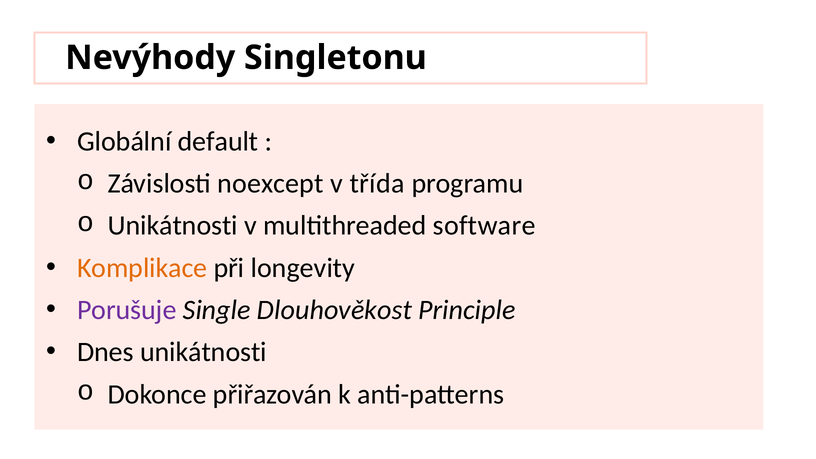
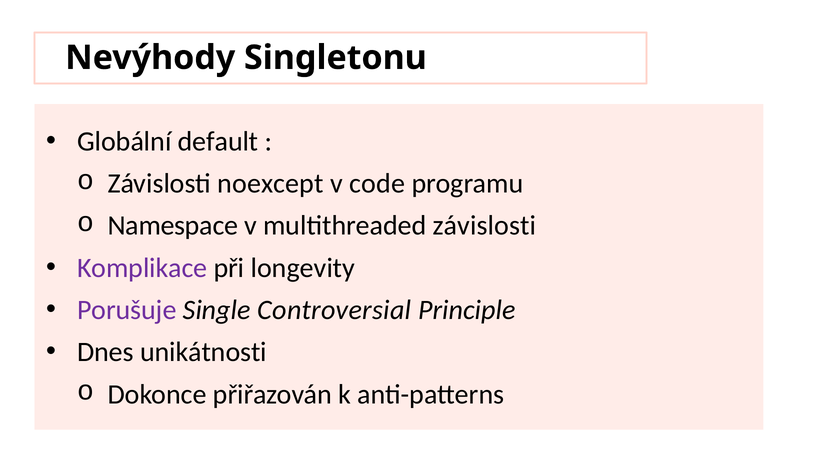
třída: třída -> code
Unikátnosti at (173, 226): Unikátnosti -> Namespace
multithreaded software: software -> závislosti
Komplikace colour: orange -> purple
Dlouhověkost: Dlouhověkost -> Controversial
